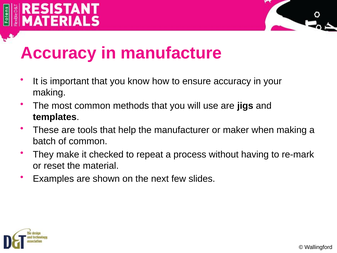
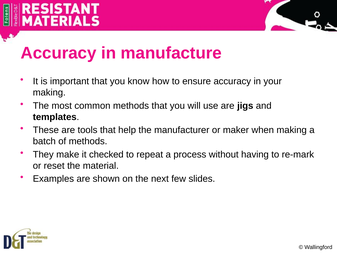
of common: common -> methods
